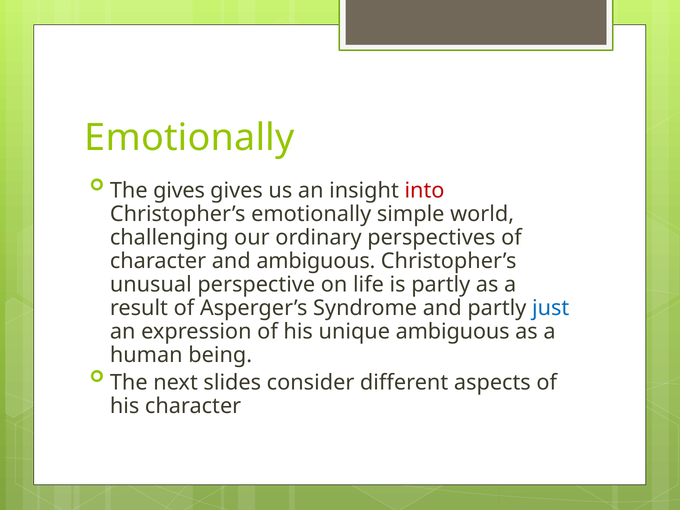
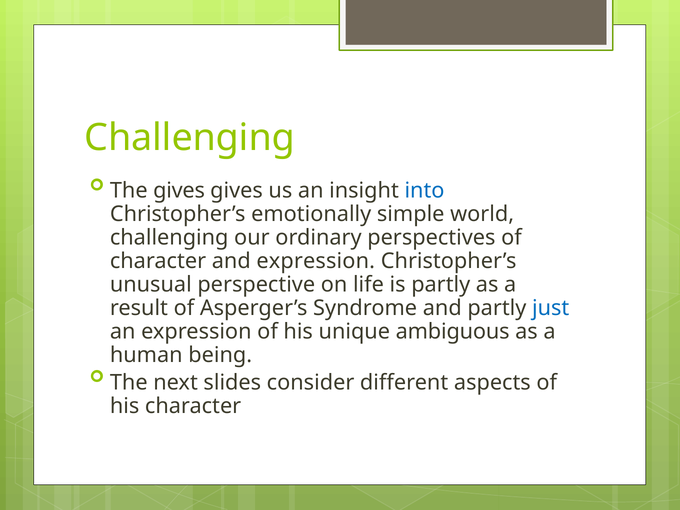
Emotionally at (190, 138): Emotionally -> Challenging
into colour: red -> blue
and ambiguous: ambiguous -> expression
